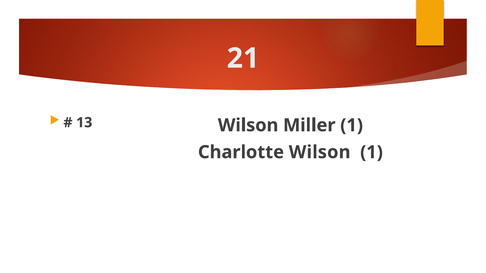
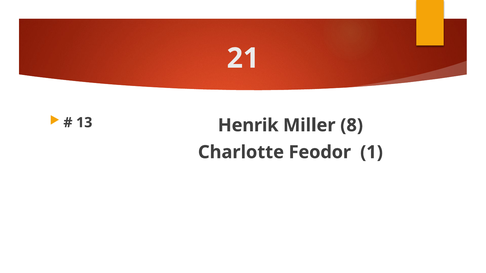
13 Wilson: Wilson -> Henrik
Miller 1: 1 -> 8
Charlotte Wilson: Wilson -> Feodor
